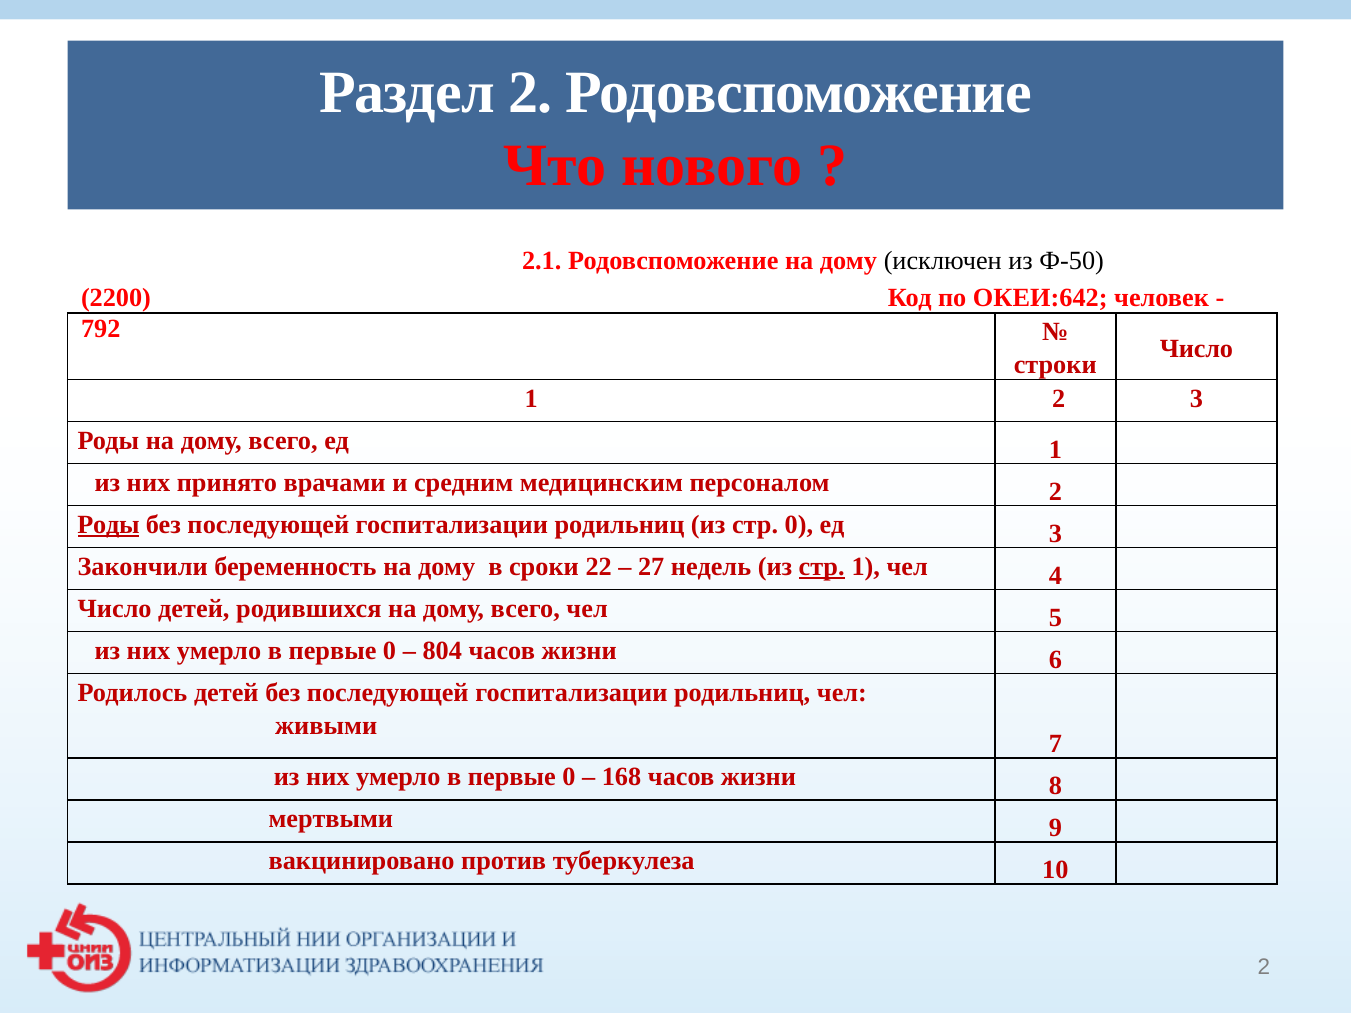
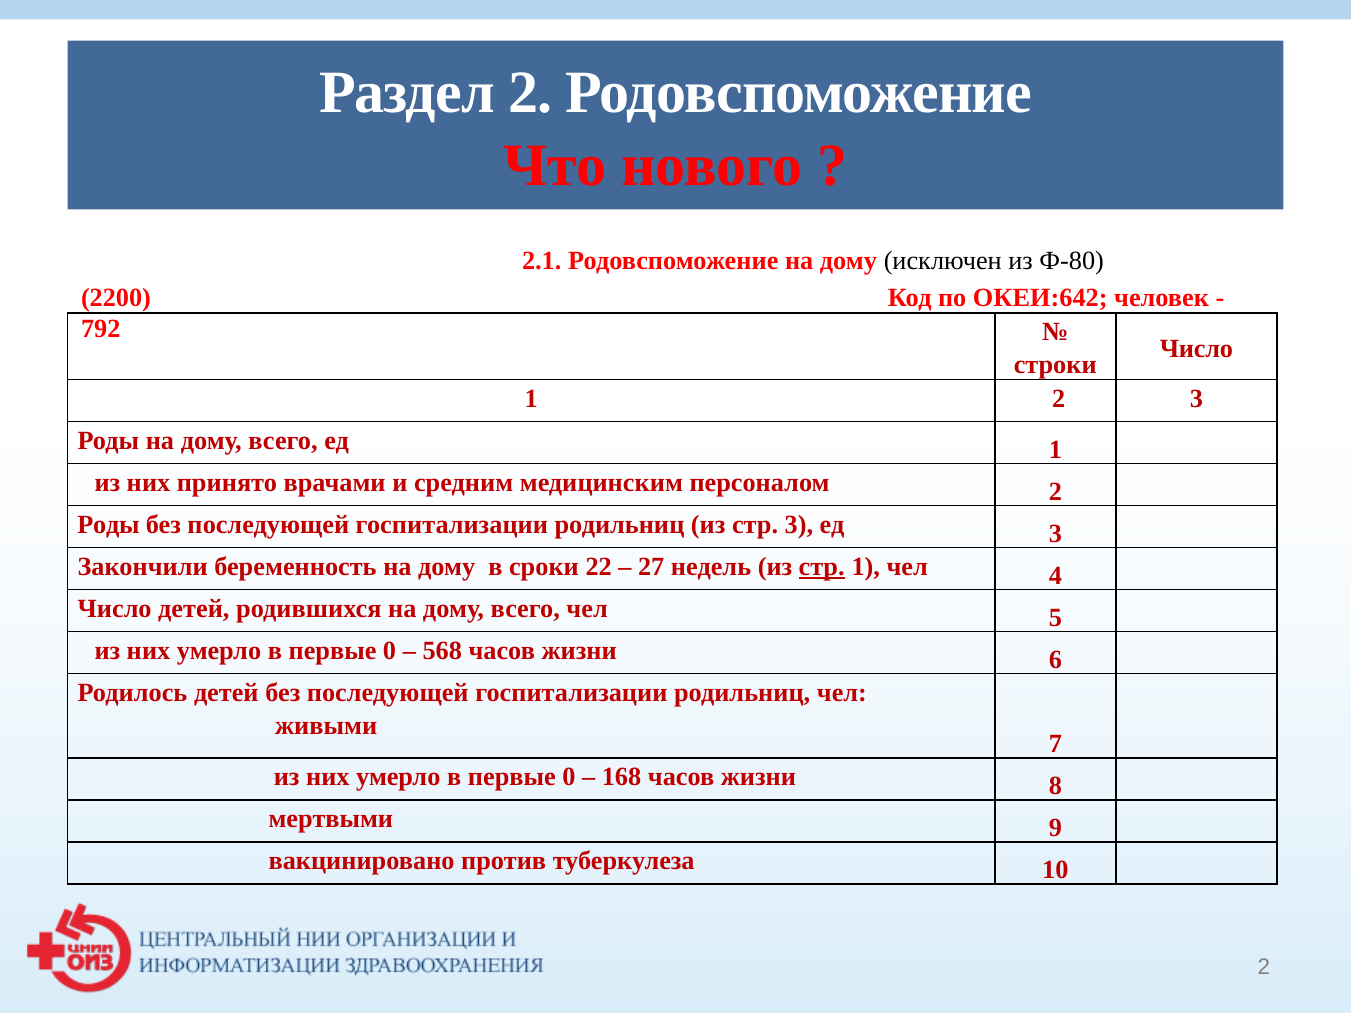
Ф-50: Ф-50 -> Ф-80
Роды at (109, 525) underline: present -> none
стр 0: 0 -> 3
804: 804 -> 568
